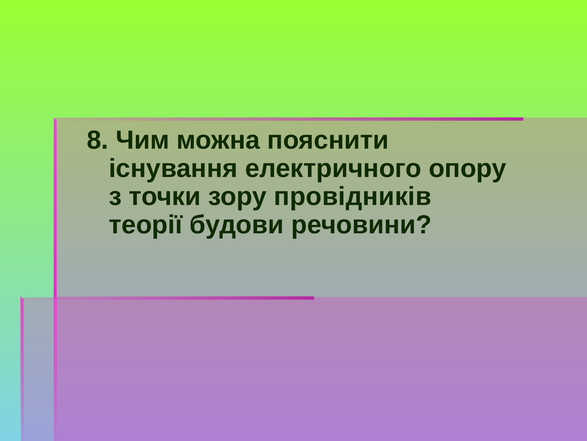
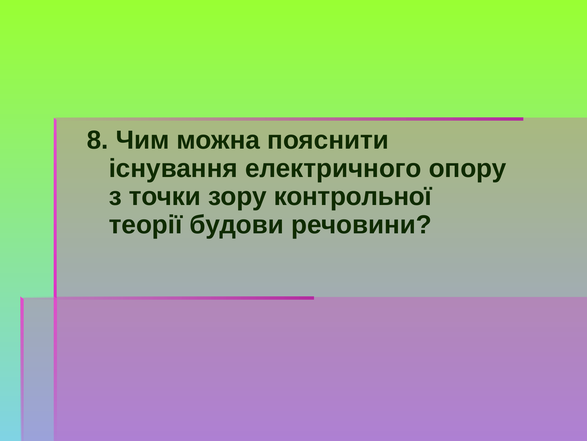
провідників: провідників -> контрольної
